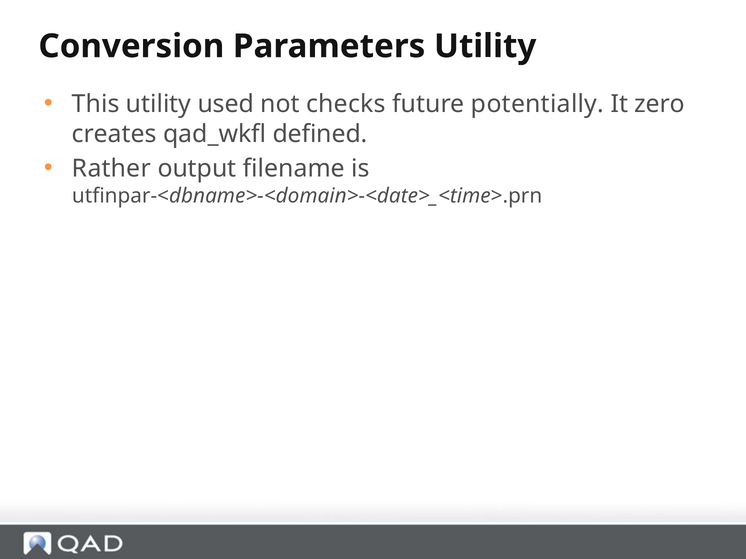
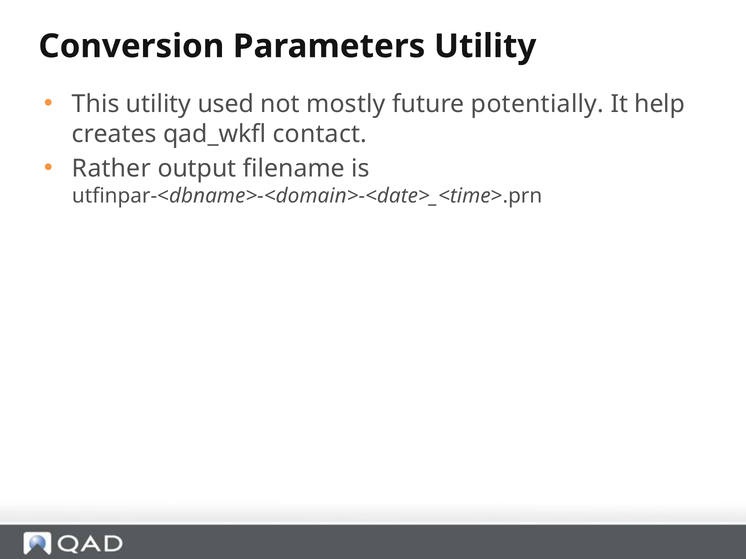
checks: checks -> mostly
zero: zero -> help
defined: defined -> contact
